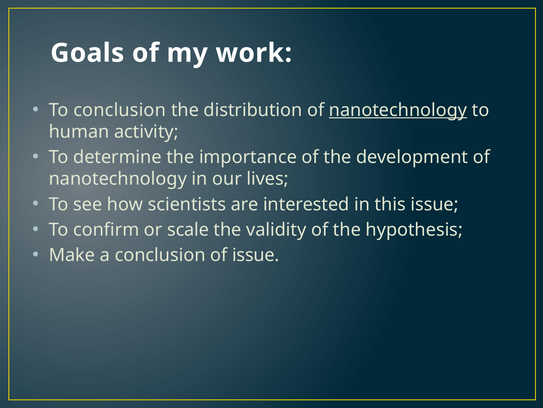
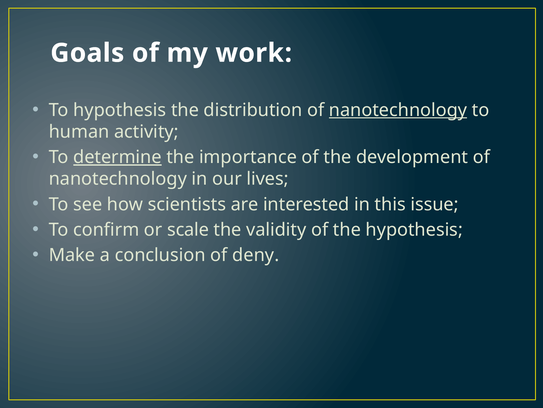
To conclusion: conclusion -> hypothesis
determine underline: none -> present
of issue: issue -> deny
